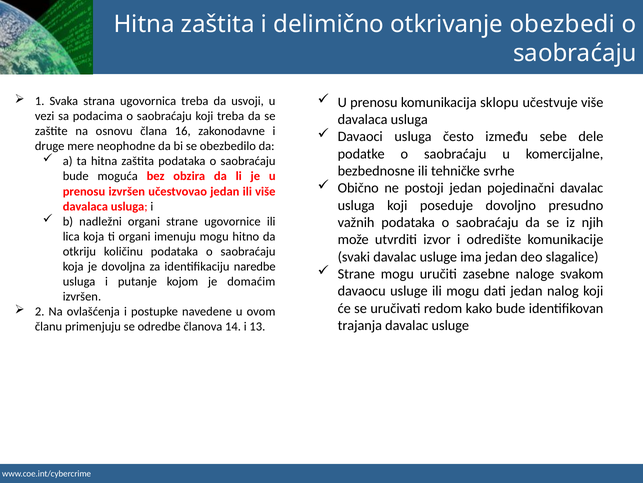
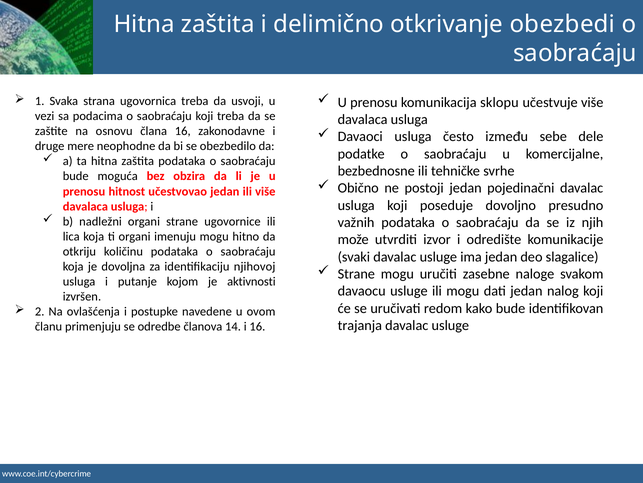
prenosu izvršen: izvršen -> hitnost
naredbe: naredbe -> njihovoj
domaćim: domaćim -> aktivnosti
i 13: 13 -> 16
